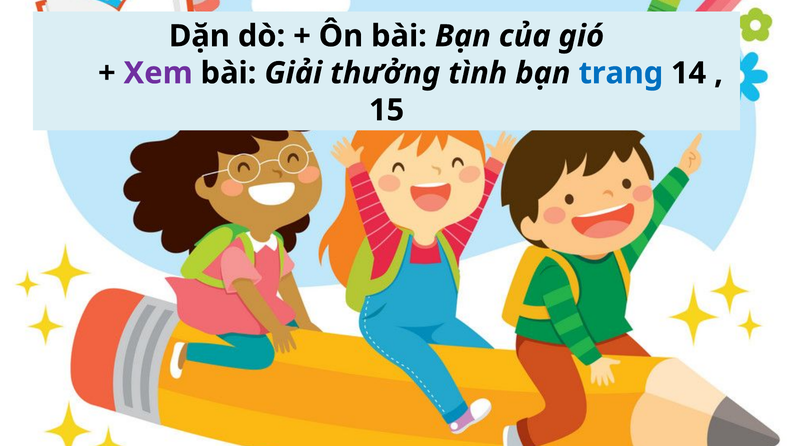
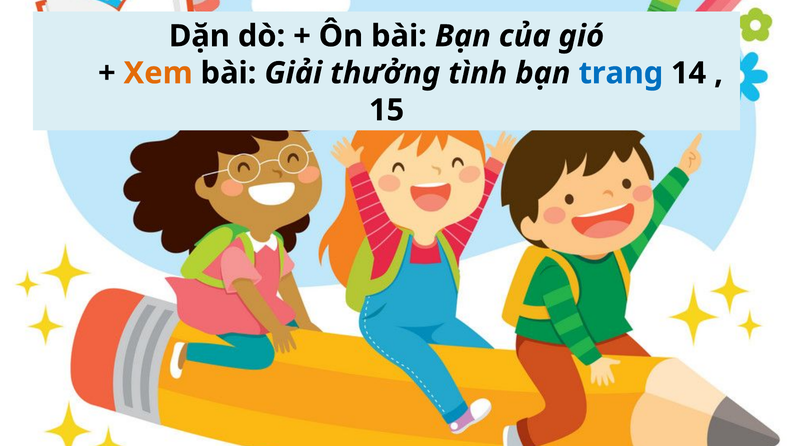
Xem colour: purple -> orange
